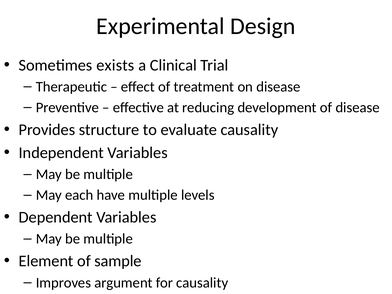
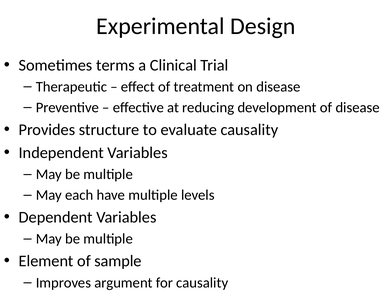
exists: exists -> terms
